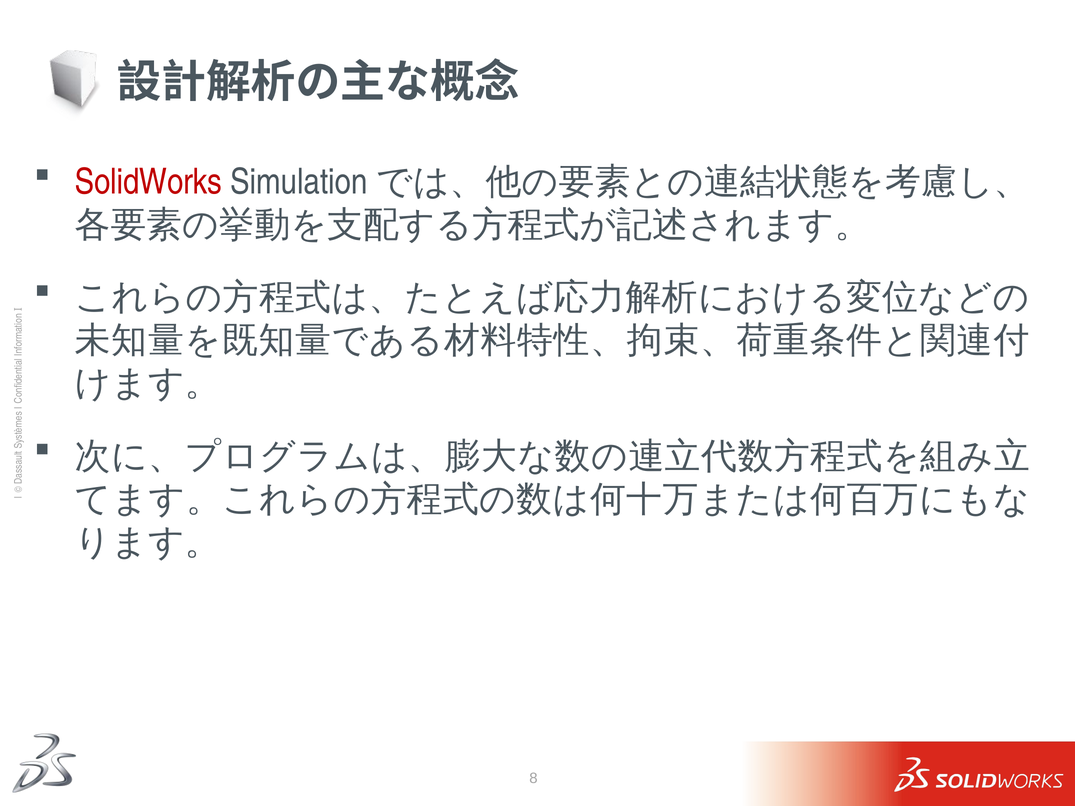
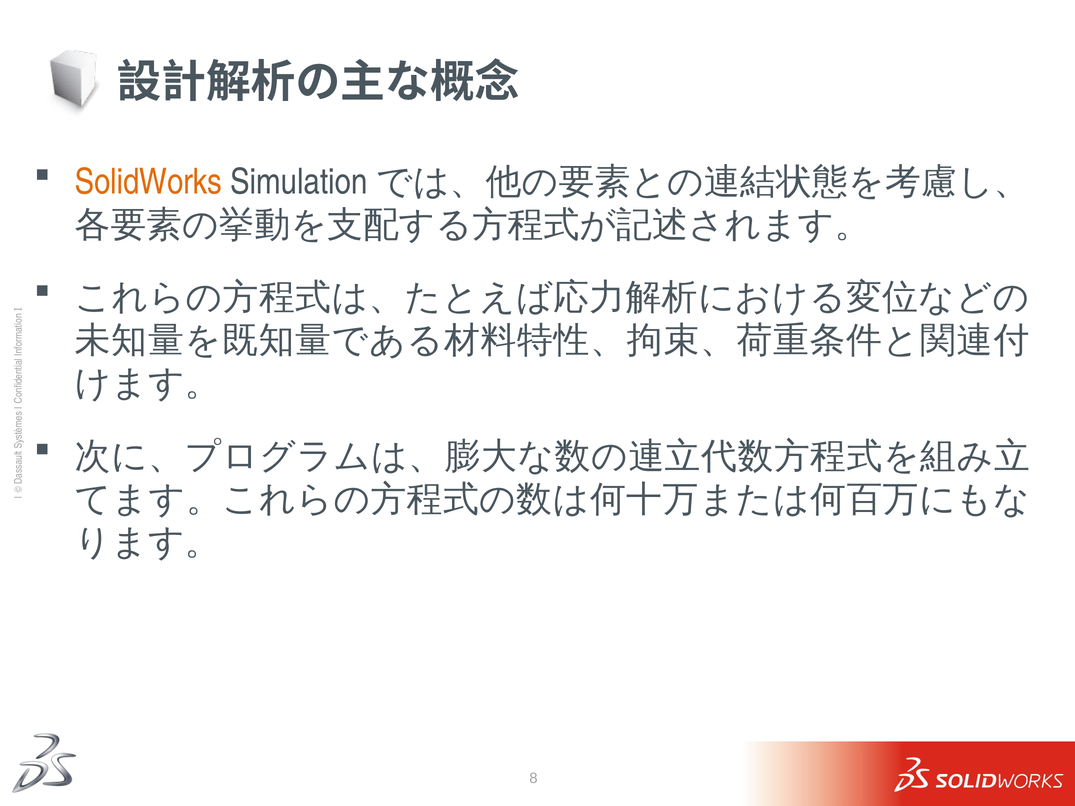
SolidWorks colour: red -> orange
